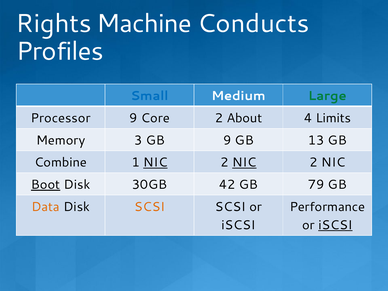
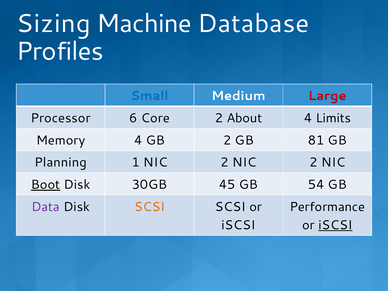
Rights: Rights -> Sizing
Conducts: Conducts -> Database
Large colour: green -> red
Processor 9: 9 -> 6
Memory 3: 3 -> 4
GB 9: 9 -> 2
13: 13 -> 81
Combine: Combine -> Planning
NIC at (155, 162) underline: present -> none
NIC at (244, 162) underline: present -> none
42: 42 -> 45
79: 79 -> 54
Data colour: orange -> purple
